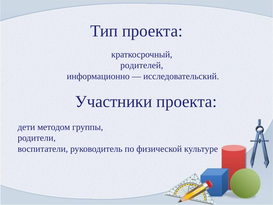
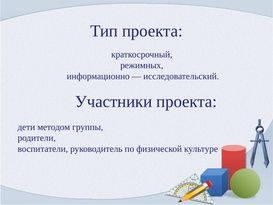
родителей: родителей -> режимных
